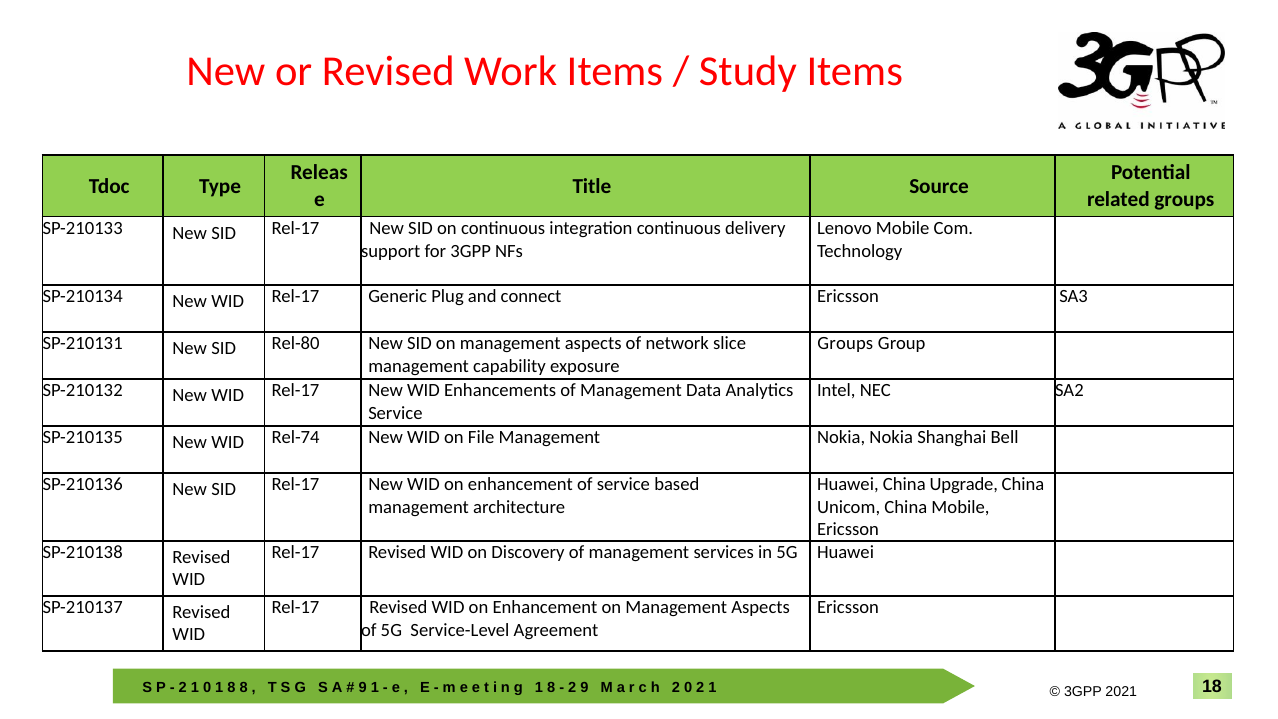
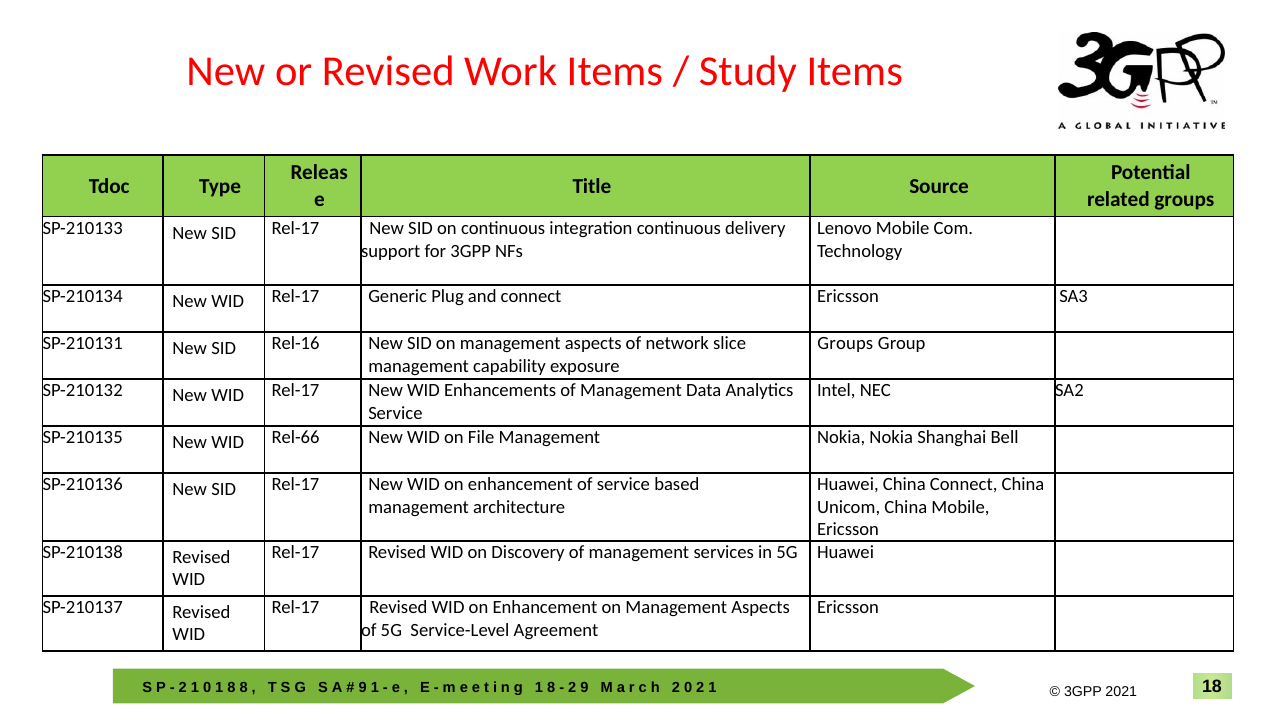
Rel-80: Rel-80 -> Rel-16
Rel-74: Rel-74 -> Rel-66
China Upgrade: Upgrade -> Connect
